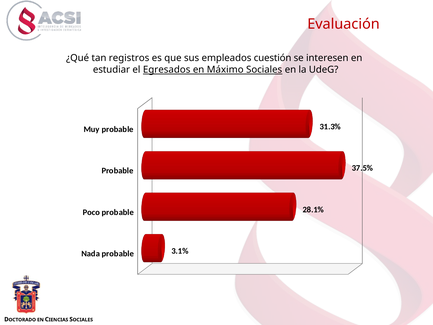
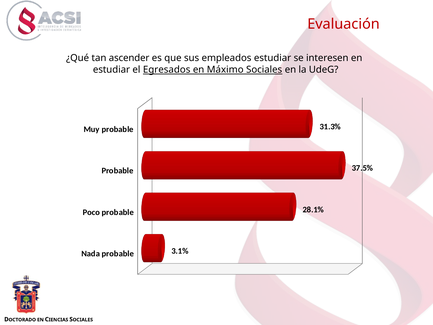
registros: registros -> ascender
empleados cuestión: cuestión -> estudiar
